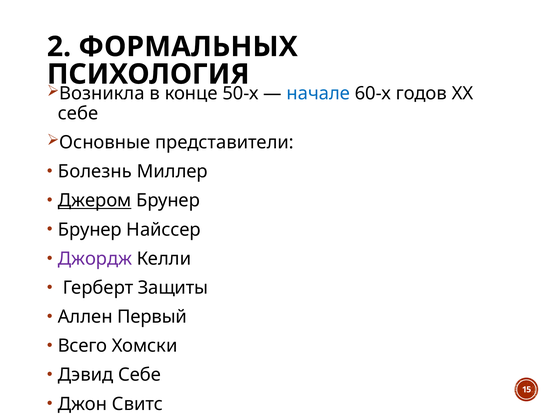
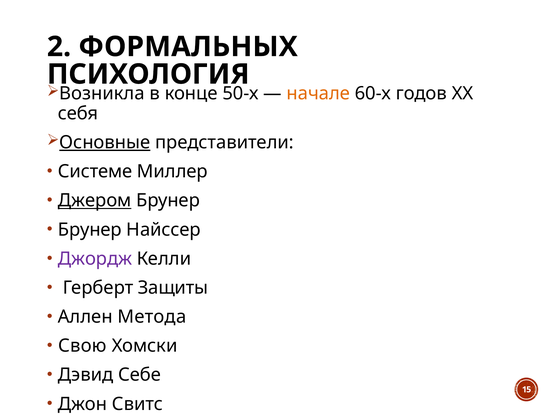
начале colour: blue -> orange
себе at (78, 113): себе -> себя
Основные underline: none -> present
Болезнь: Болезнь -> Системе
Первый: Первый -> Метода
Всего: Всего -> Свою
